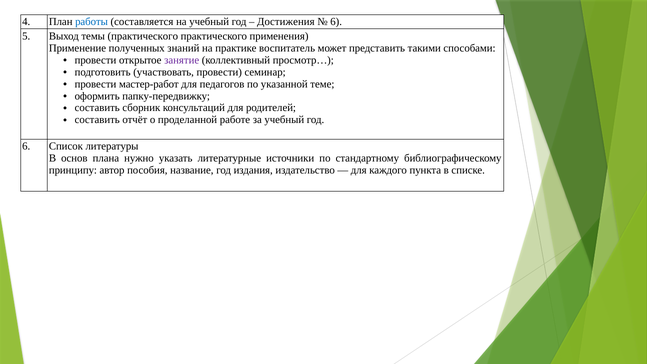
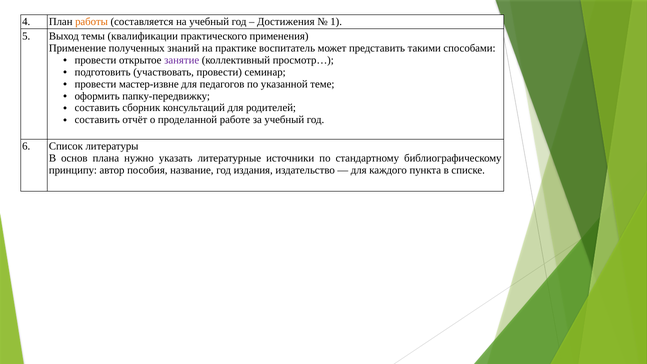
работы colour: blue -> orange
6 at (336, 22): 6 -> 1
темы практического: практического -> квалификации
мастер-работ: мастер-работ -> мастер-извне
